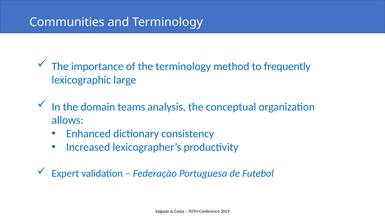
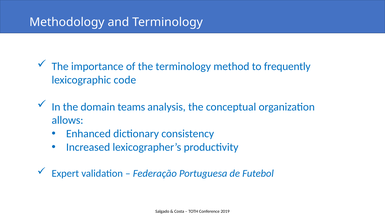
Communities: Communities -> Methodology
large: large -> code
